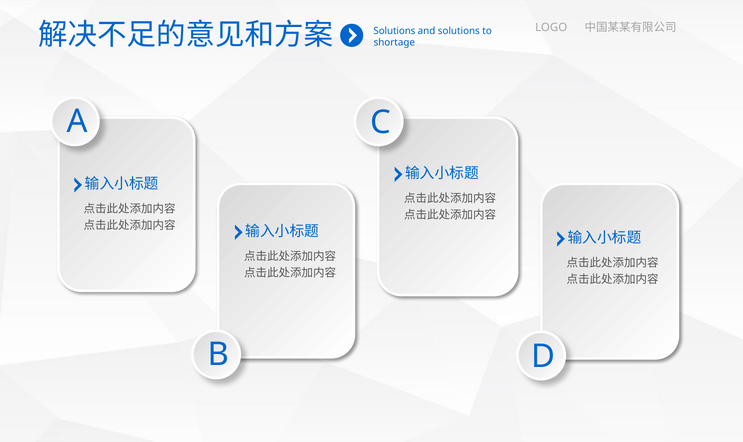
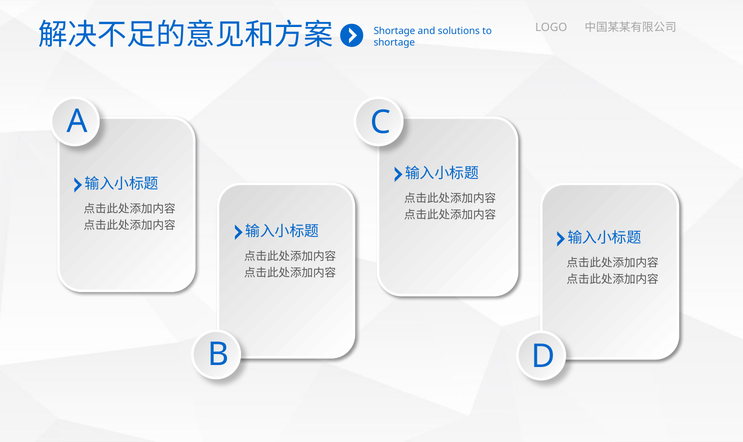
Solutions at (394, 31): Solutions -> Shortage
